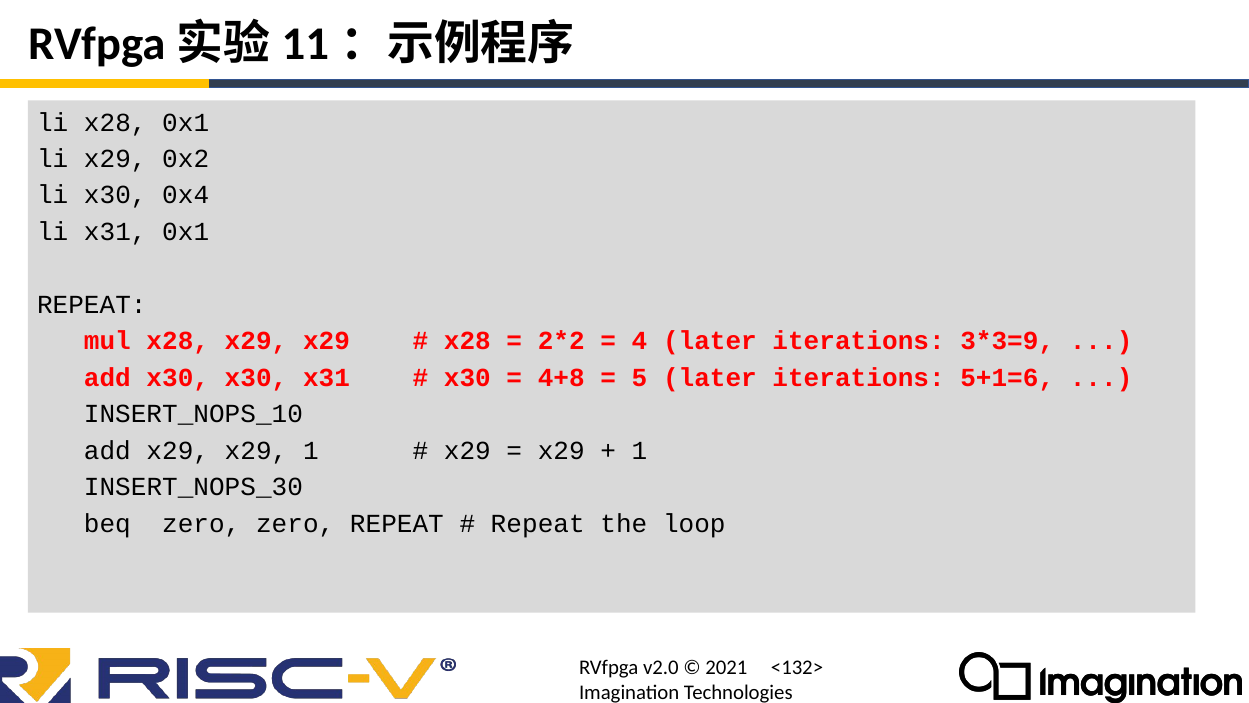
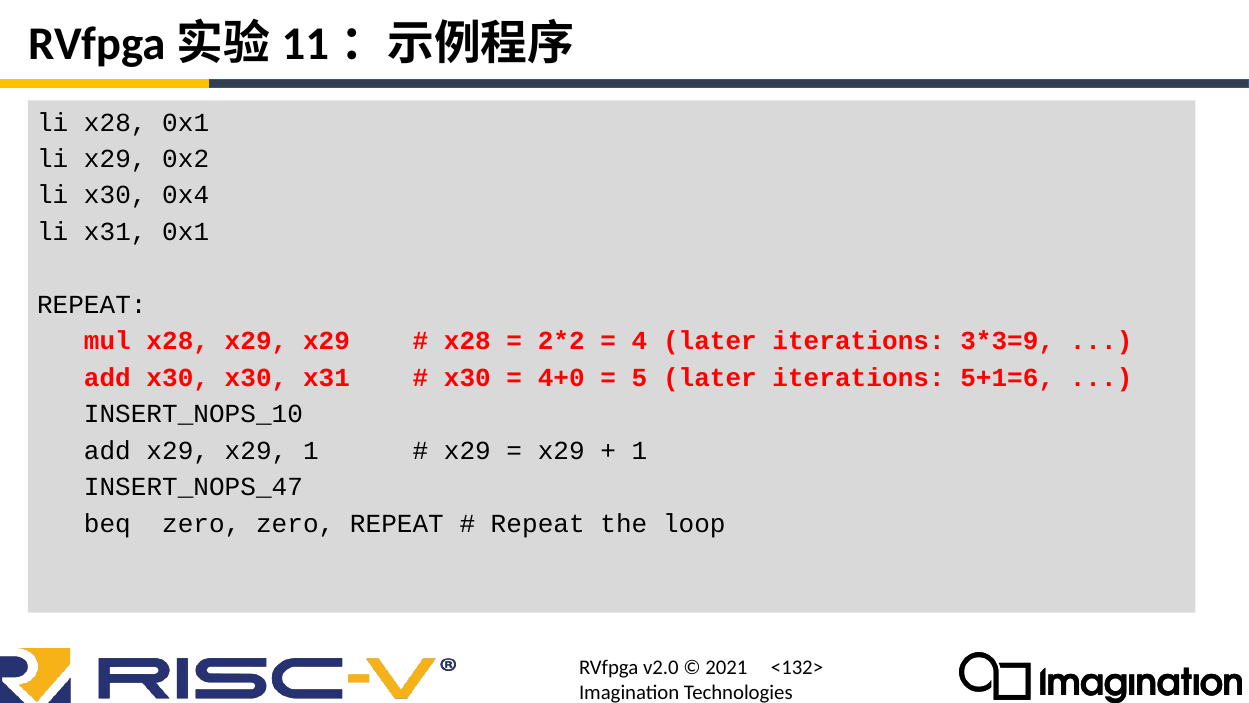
4+8: 4+8 -> 4+0
INSERT_NOPS_30: INSERT_NOPS_30 -> INSERT_NOPS_47
